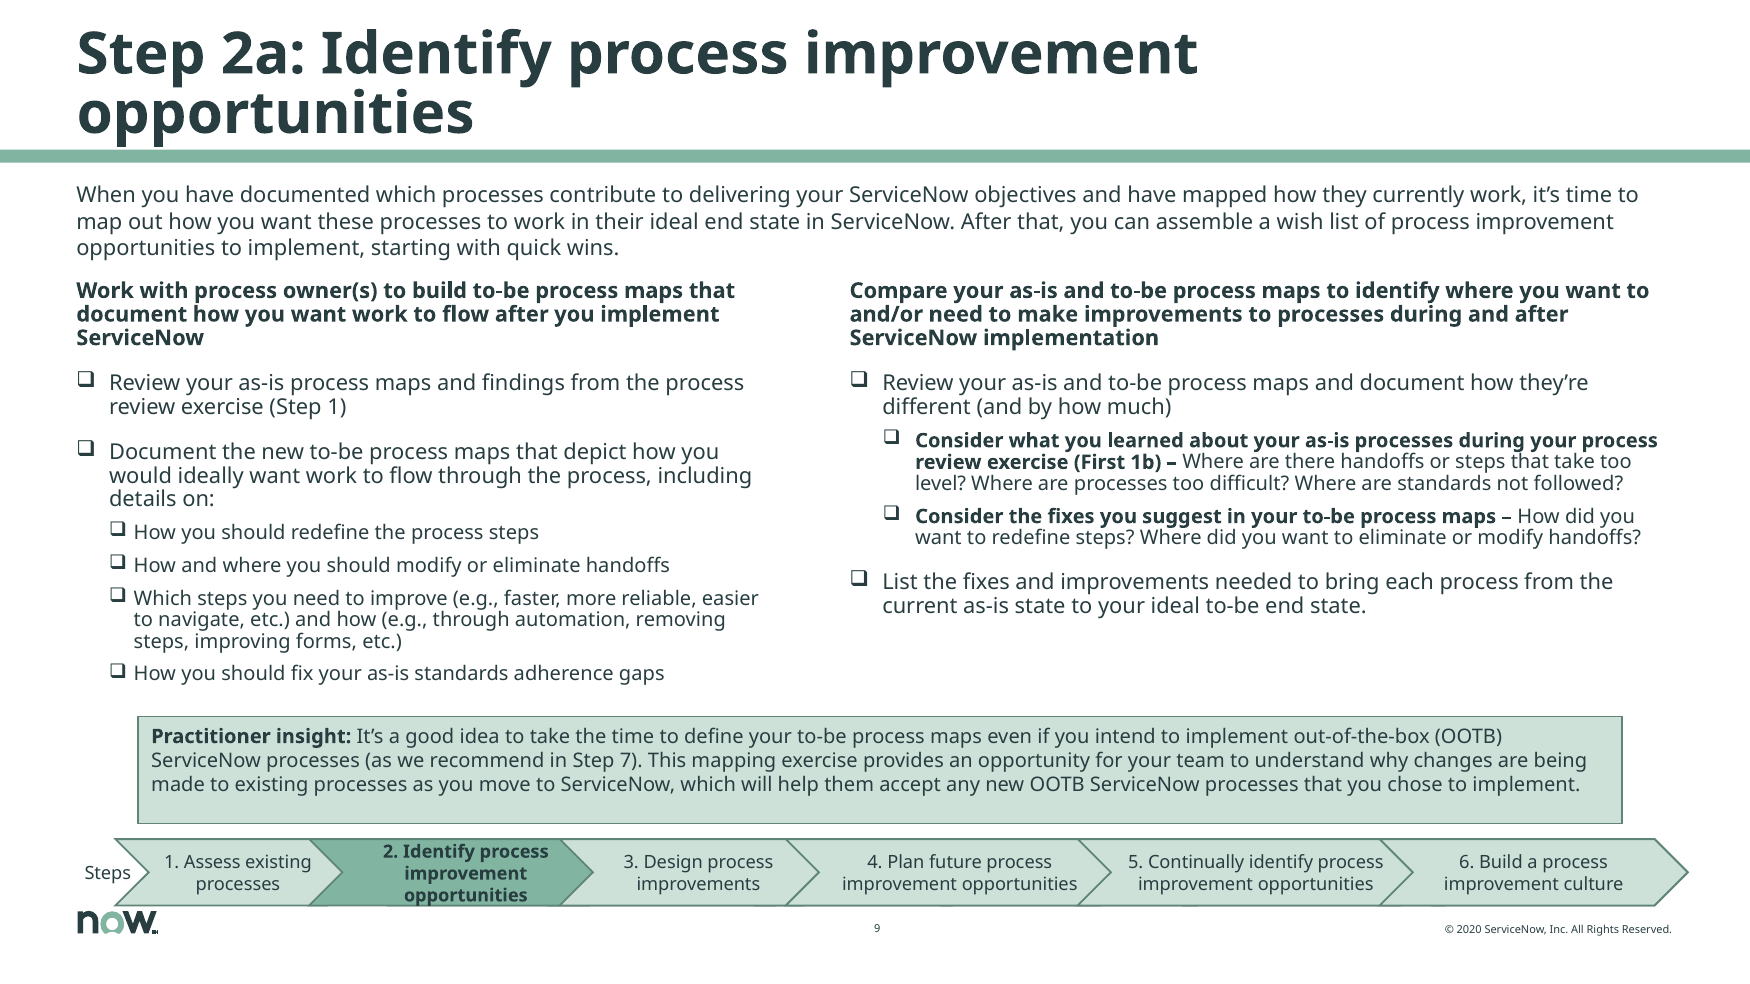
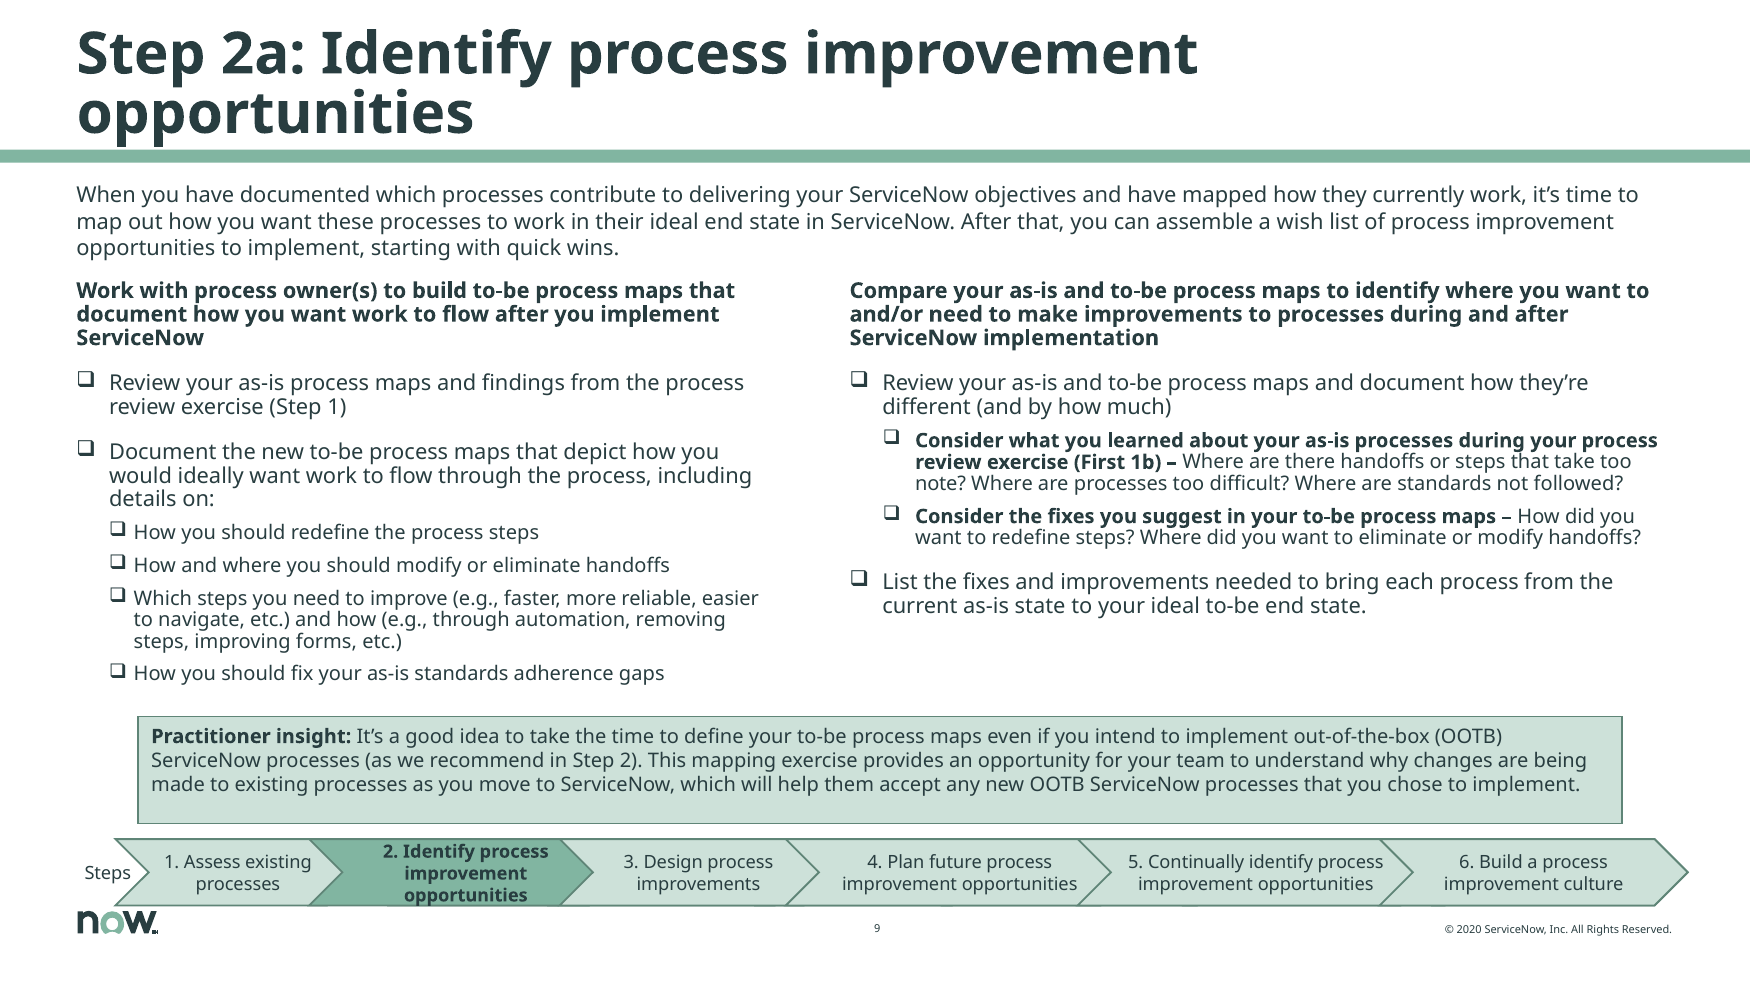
level: level -> note
Step 7: 7 -> 2
